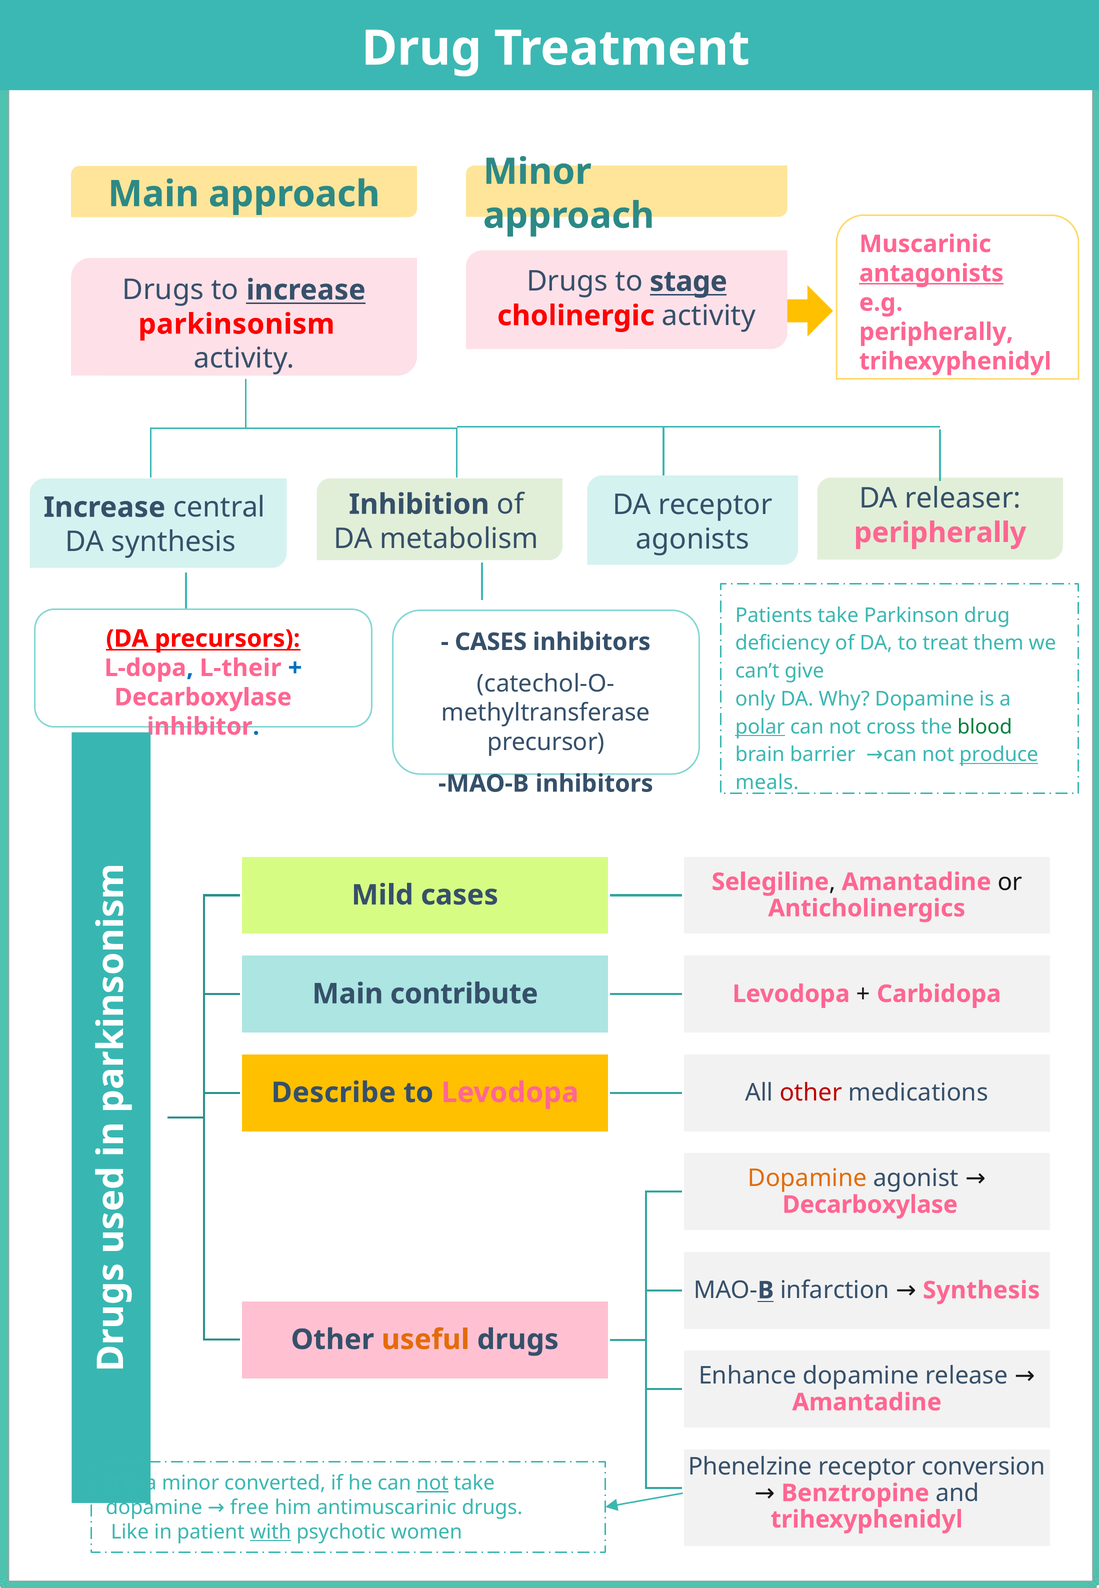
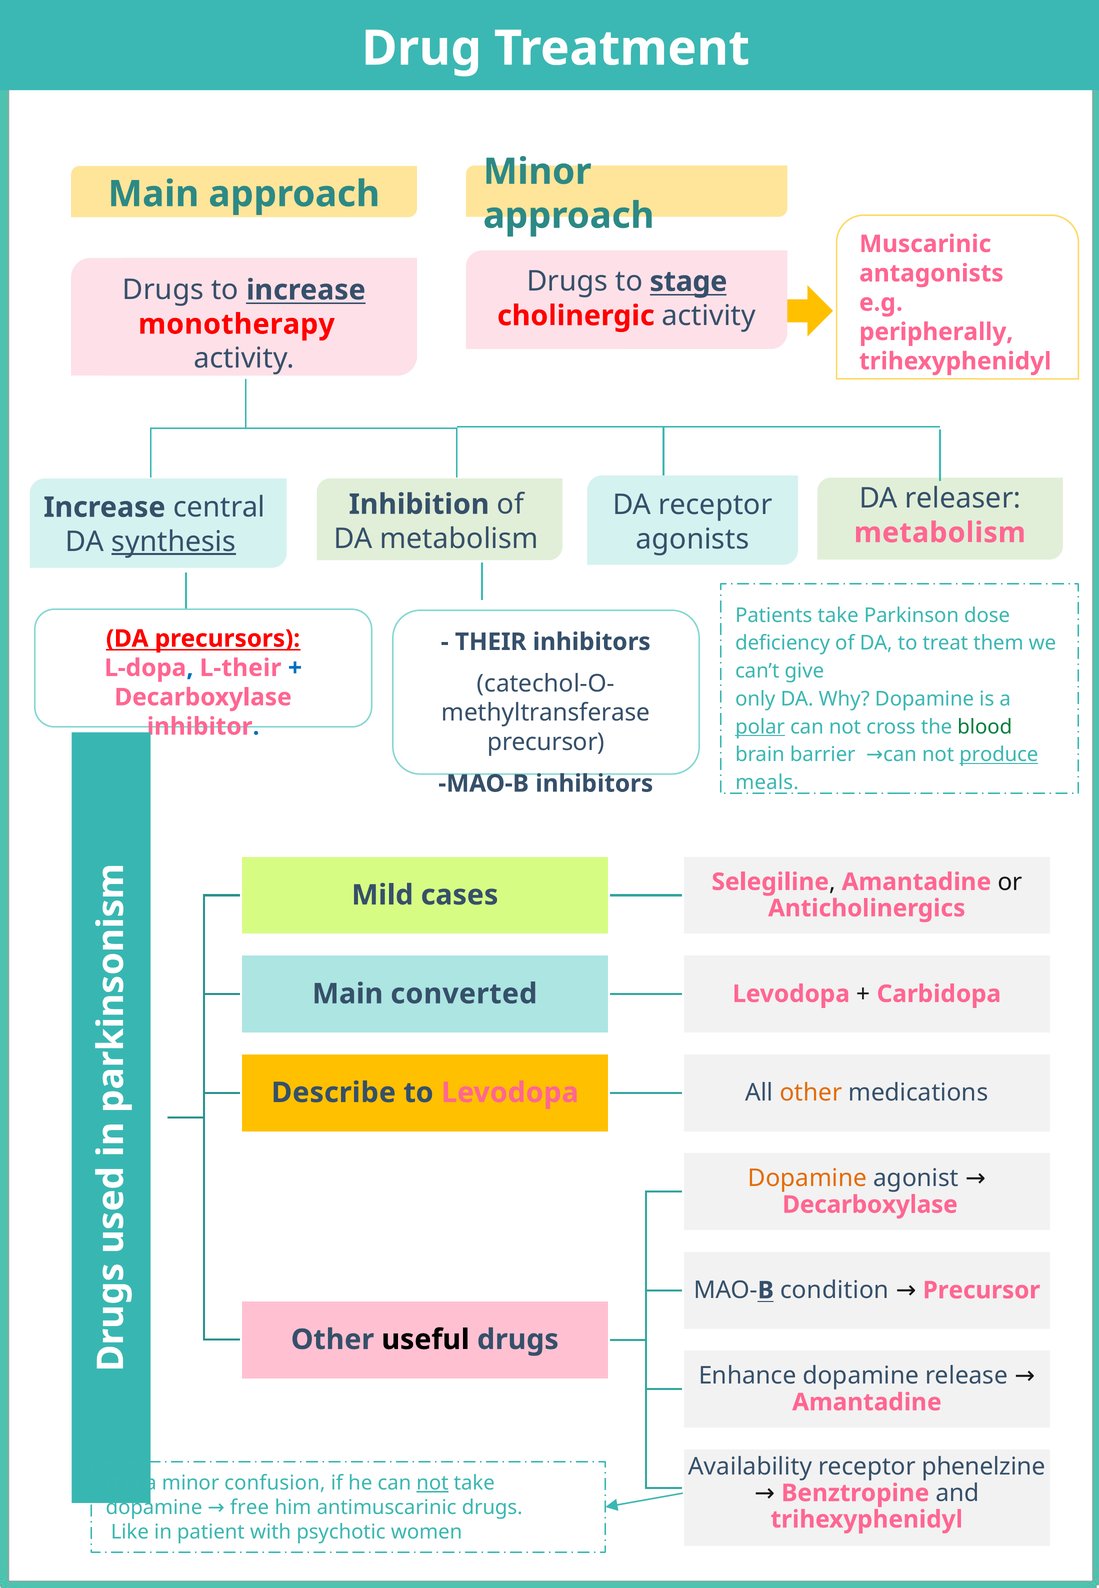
antagonists underline: present -> none
parkinsonism: parkinsonism -> monotherapy
peripherally at (940, 533): peripherally -> metabolism
synthesis at (174, 541) underline: none -> present
Parkinson drug: drug -> dose
CASES at (491, 642): CASES -> THEIR
contribute: contribute -> converted
other at (811, 1092) colour: red -> orange
infarction: infarction -> condition
Synthesis at (981, 1290): Synthesis -> Precursor
useful colour: orange -> black
Phenelzine: Phenelzine -> Availability
conversion: conversion -> phenelzine
converted: converted -> confusion
with underline: present -> none
